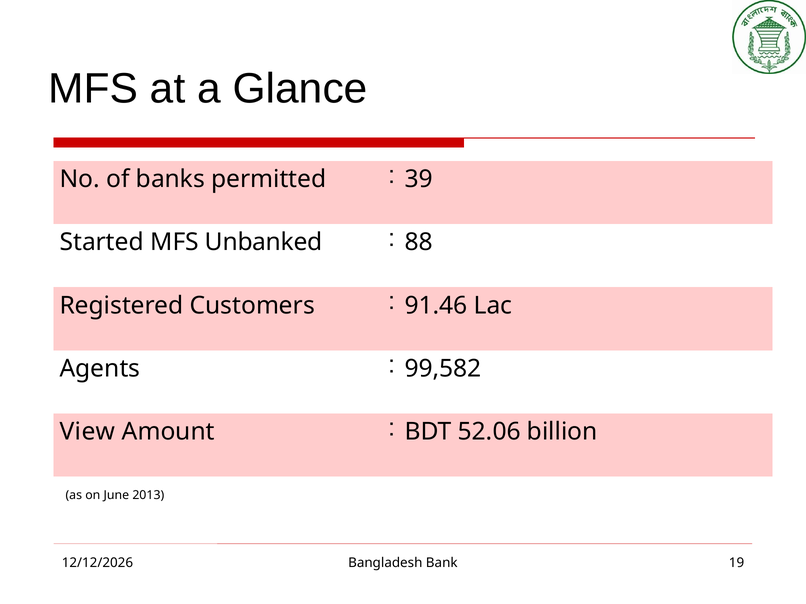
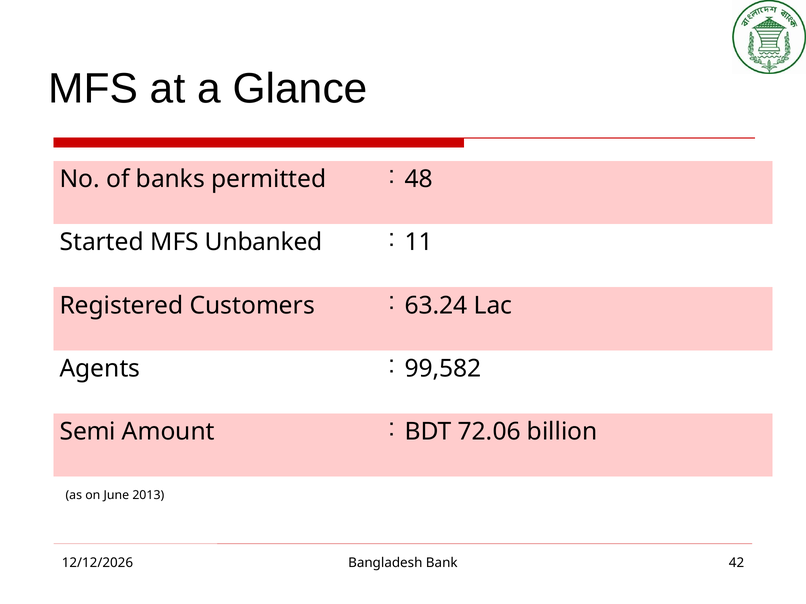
39: 39 -> 48
88: 88 -> 11
91.46: 91.46 -> 63.24
View: View -> Semi
52.06: 52.06 -> 72.06
19: 19 -> 42
